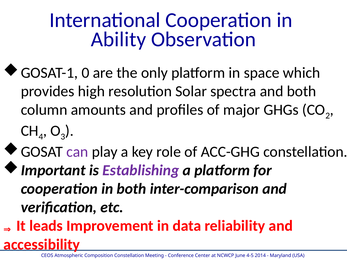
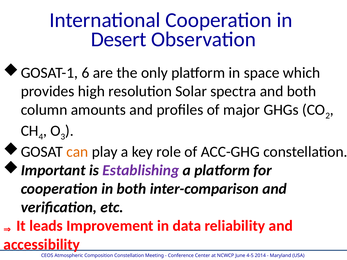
Ability: Ability -> Desert
0: 0 -> 6
can colour: purple -> orange
